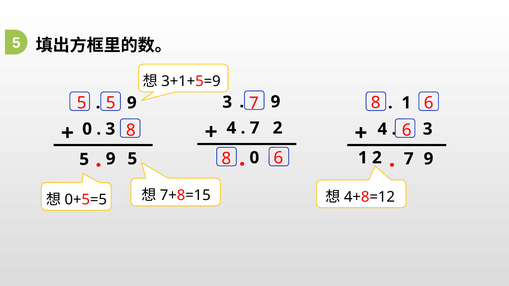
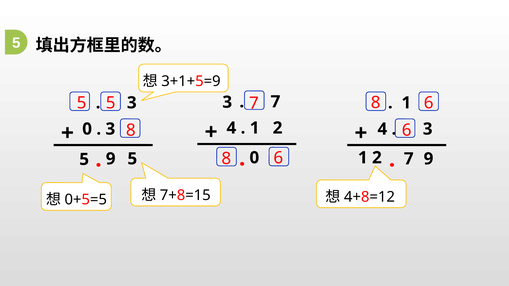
9 at (275, 102): 9 -> 7
9 at (132, 103): 9 -> 3
7 at (255, 128): 7 -> 1
